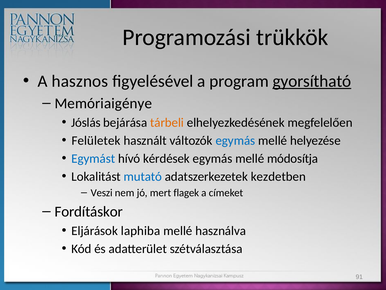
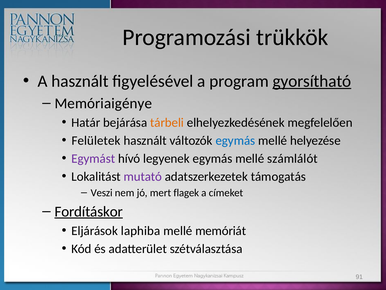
A hasznos: hasznos -> használt
Jóslás: Jóslás -> Határ
Egymást colour: blue -> purple
kérdések: kérdések -> legyenek
módosítja: módosítja -> számlálót
mutató colour: blue -> purple
kezdetben: kezdetben -> támogatás
Fordításkor underline: none -> present
használva: használva -> memóriát
